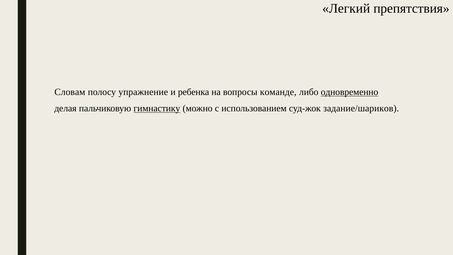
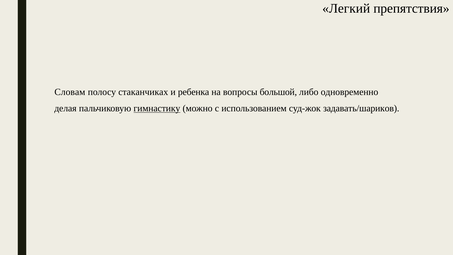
упражнение: упражнение -> стаканчиках
команде: команде -> большой
одновременно underline: present -> none
задание/шариков: задание/шариков -> задавать/шариков
